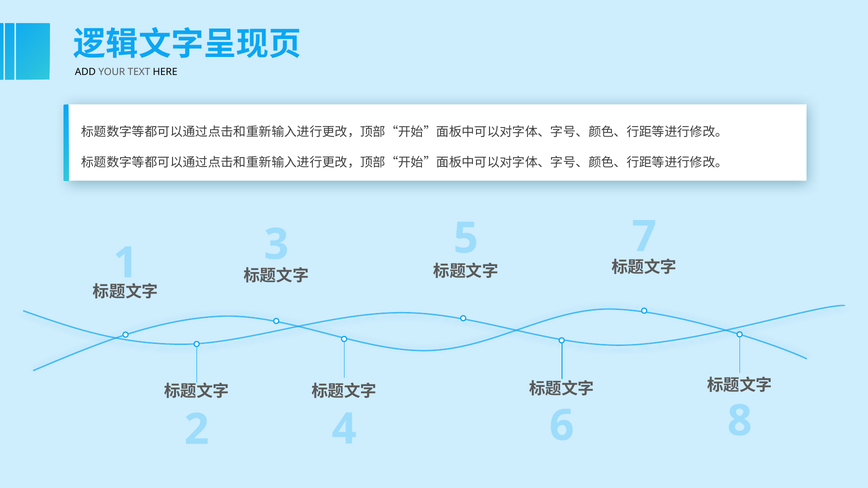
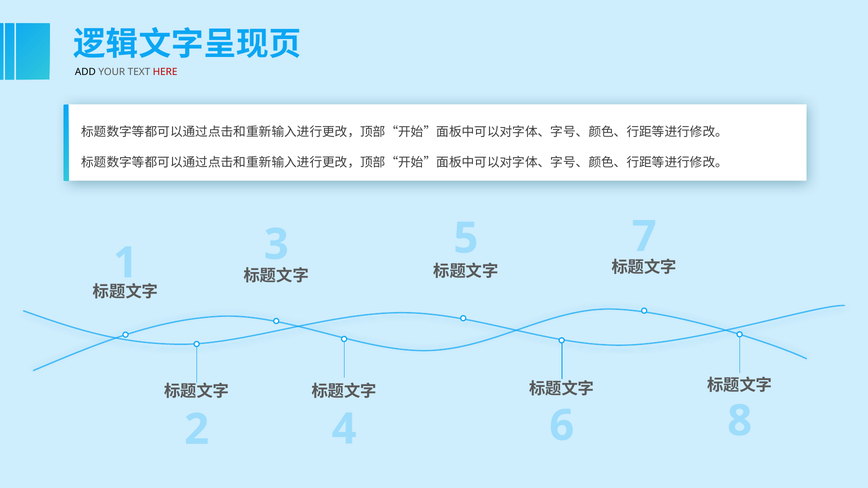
HERE colour: black -> red
